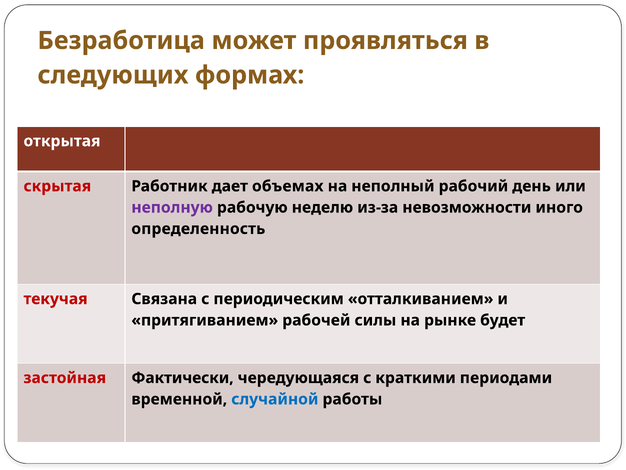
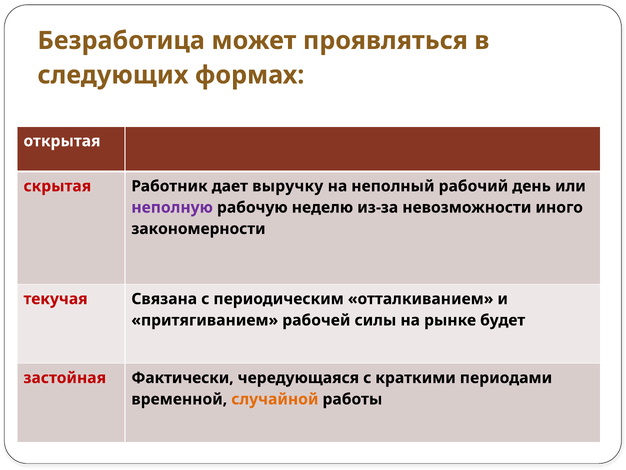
объемах: объемах -> выручку
определенность: определенность -> закономерности
случайной colour: blue -> orange
